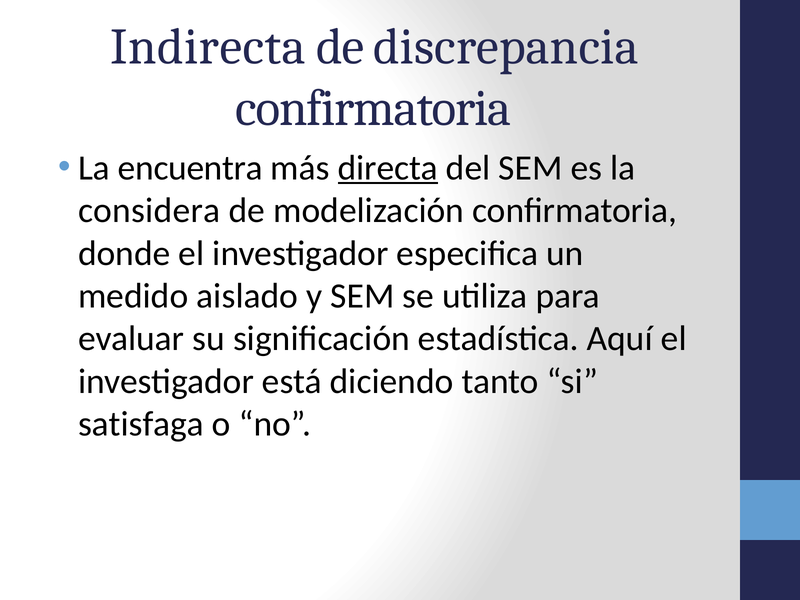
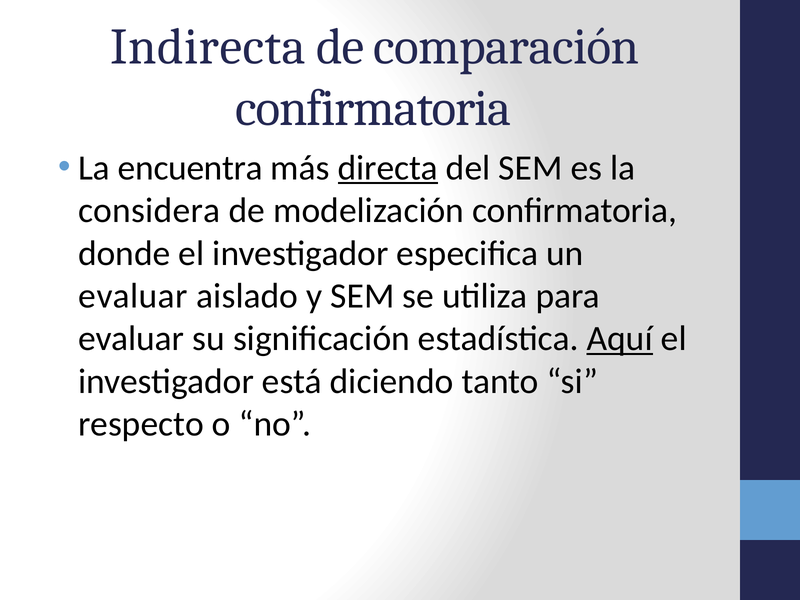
discrepancia: discrepancia -> comparación
medido at (133, 296): medido -> evaluar
Aquí underline: none -> present
satisfaga: satisfaga -> respecto
